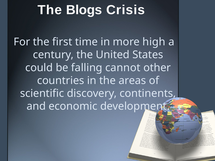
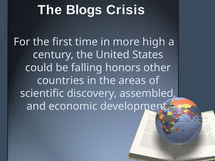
cannot: cannot -> honors
continents: continents -> assembled
